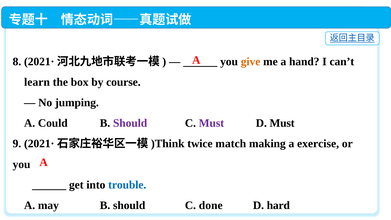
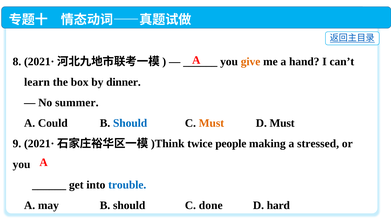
course: course -> dinner
jumping: jumping -> summer
Should at (130, 123) colour: purple -> blue
Must at (211, 123) colour: purple -> orange
match: match -> people
exercise: exercise -> stressed
